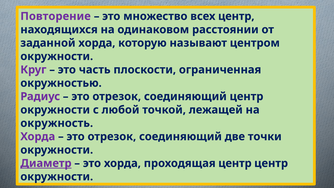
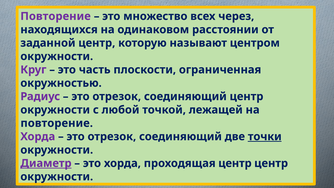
всех центр: центр -> через
заданной хорда: хорда -> центр
окружность at (57, 123): окружность -> повторение
точки underline: none -> present
